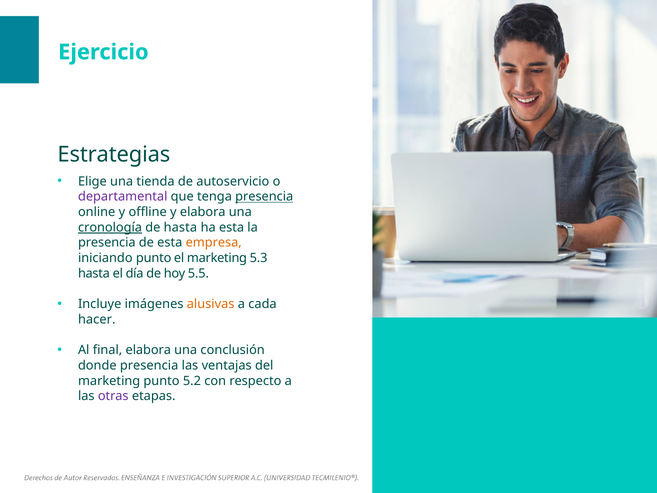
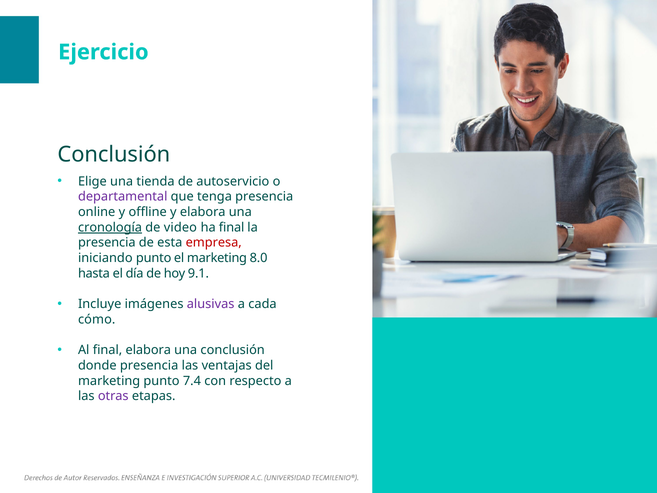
Estrategias at (114, 154): Estrategias -> Conclusión
presencia at (264, 197) underline: present -> none
de hasta: hasta -> video
ha esta: esta -> final
empresa colour: orange -> red
5.3: 5.3 -> 8.0
5.5: 5.5 -> 9.1
alusivas colour: orange -> purple
hacer: hacer -> cómo
5.2: 5.2 -> 7.4
